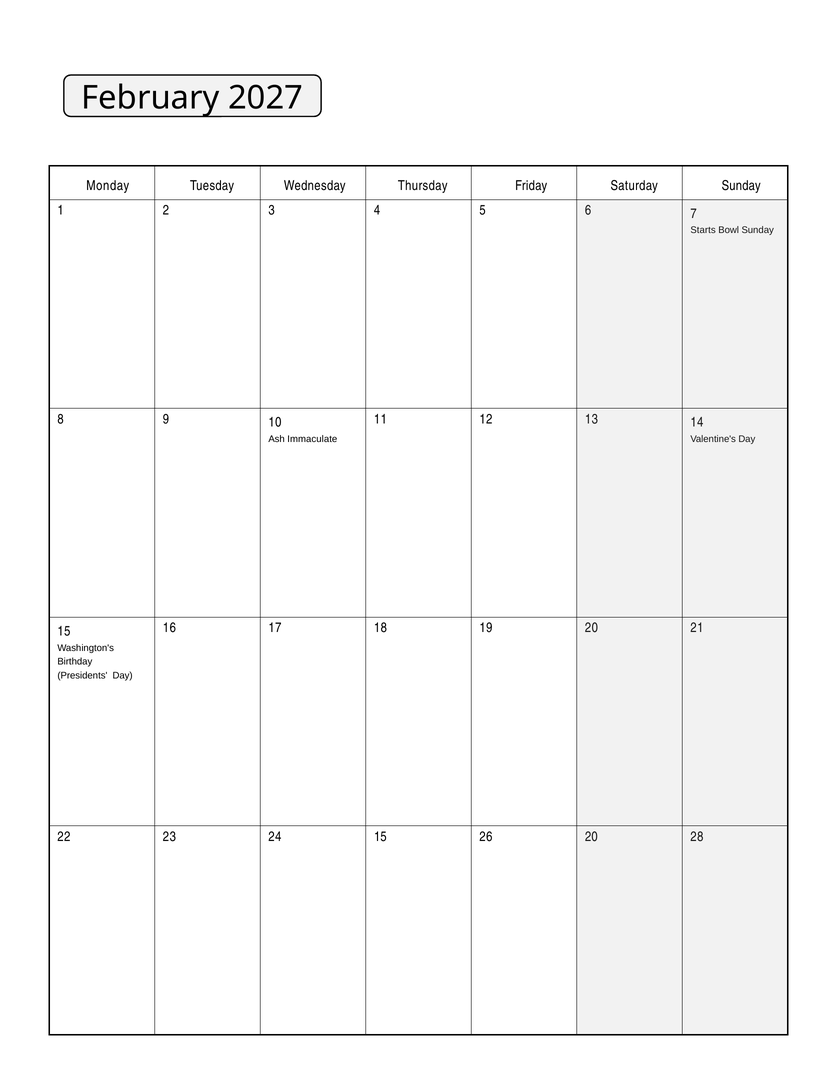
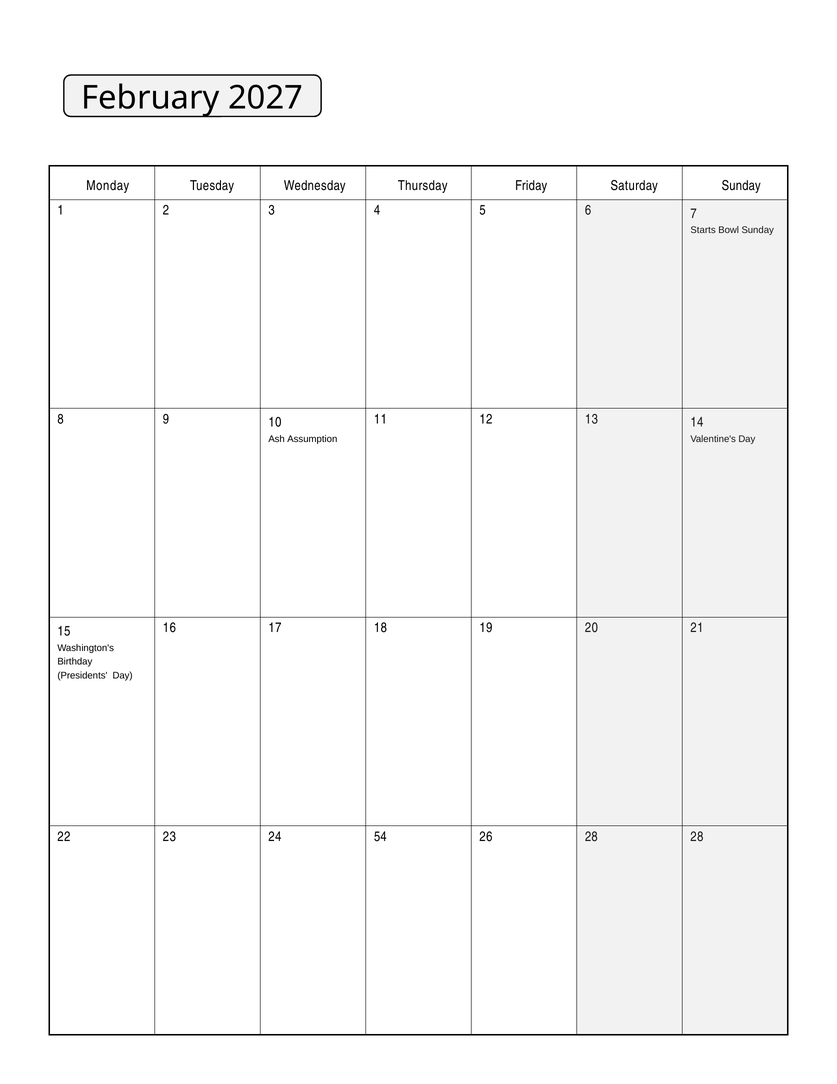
Immaculate: Immaculate -> Assumption
24 15: 15 -> 54
26 20: 20 -> 28
